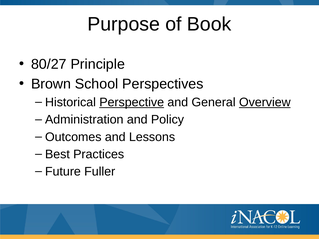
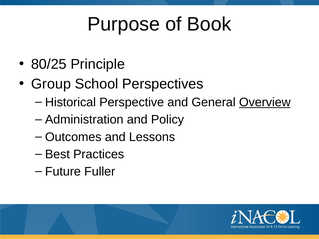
80/27: 80/27 -> 80/25
Brown: Brown -> Group
Perspective underline: present -> none
